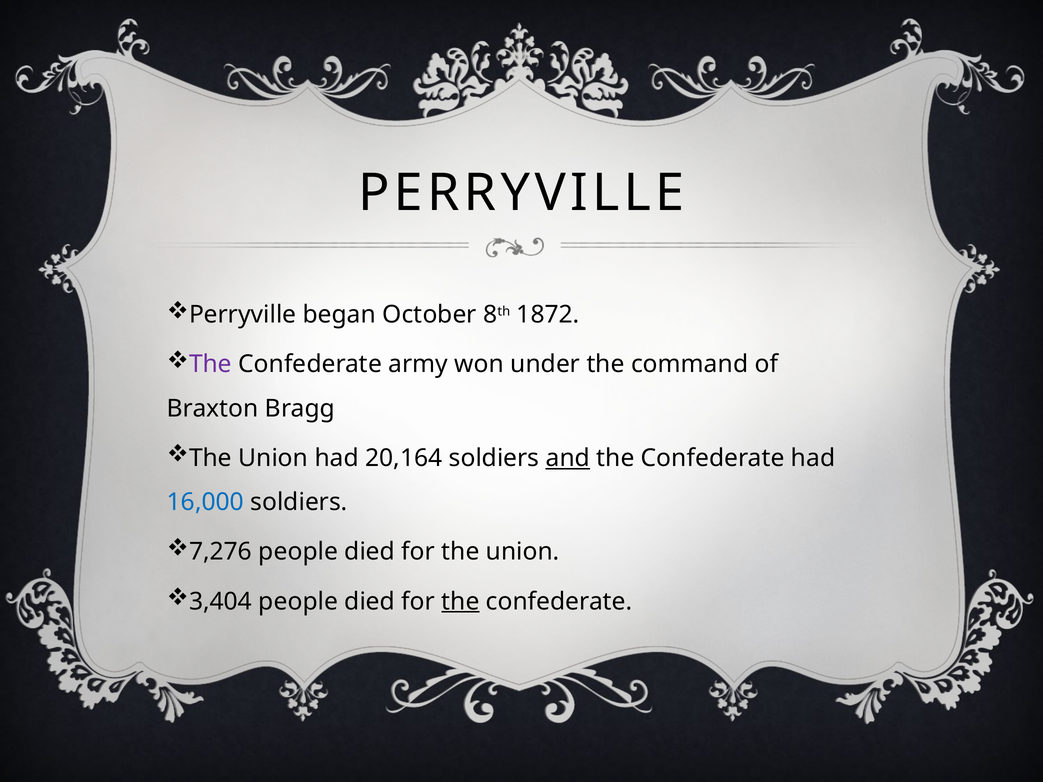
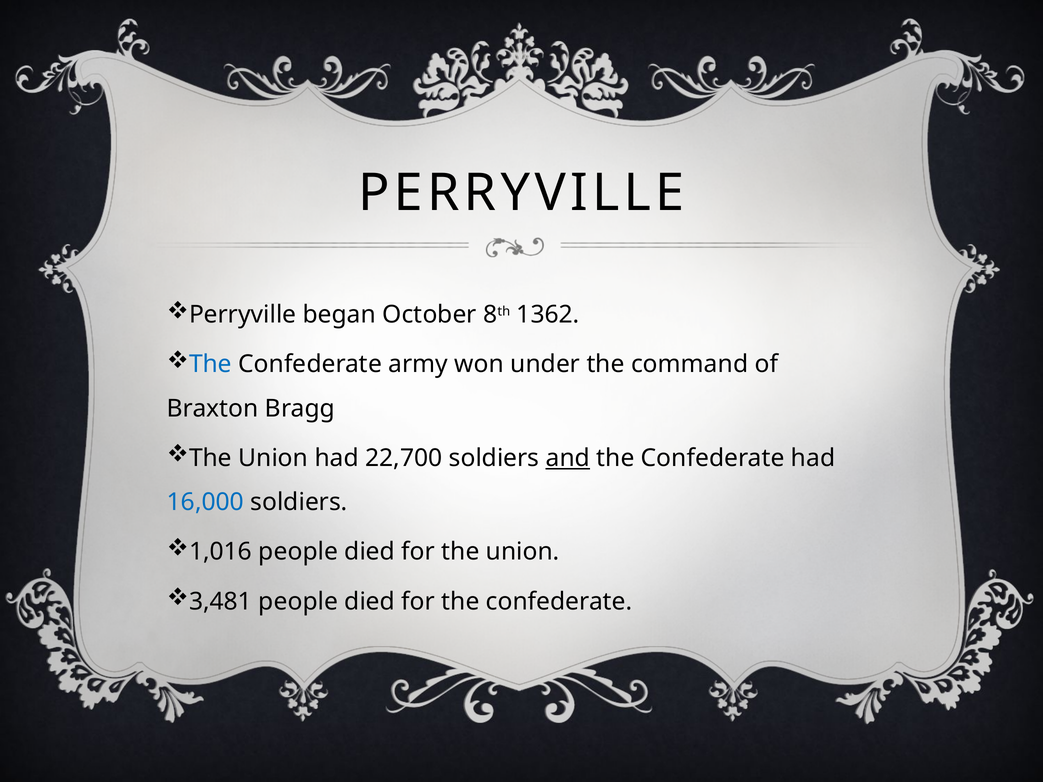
1872: 1872 -> 1362
The at (210, 364) colour: purple -> blue
20,164: 20,164 -> 22,700
7,276: 7,276 -> 1,016
3,404: 3,404 -> 3,481
the at (460, 602) underline: present -> none
